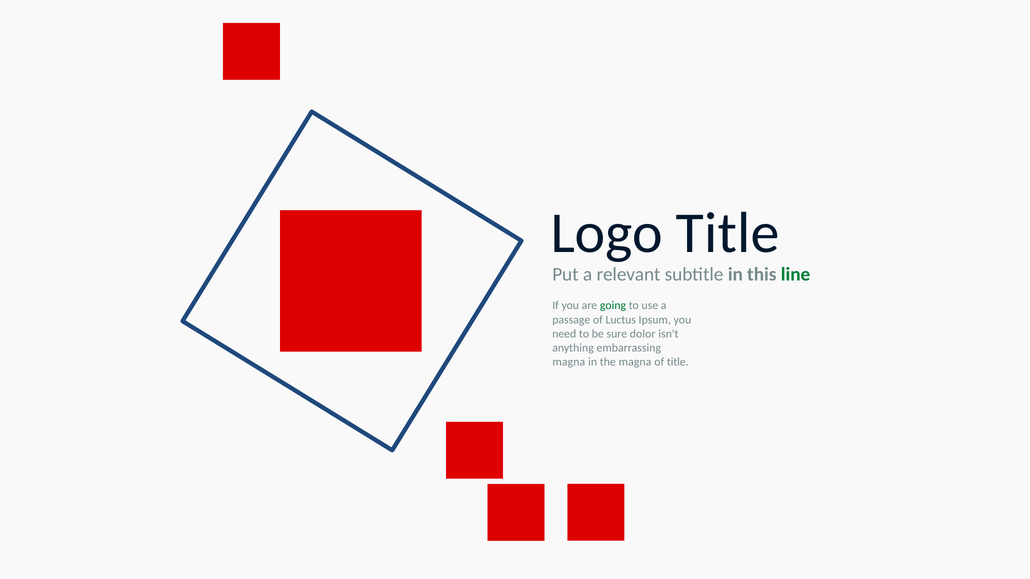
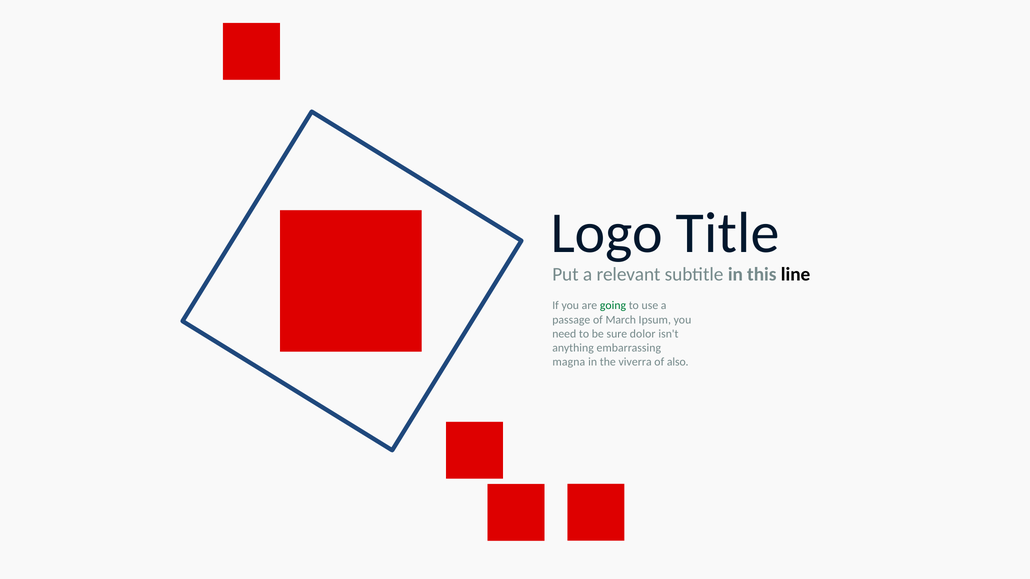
line colour: green -> black
Luctus: Luctus -> March
the magna: magna -> viverra
of title: title -> also
